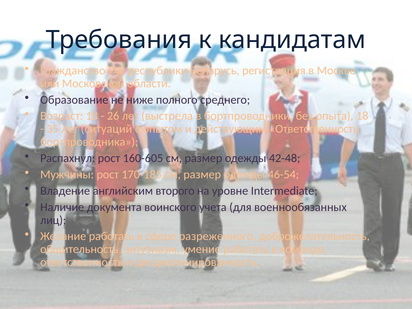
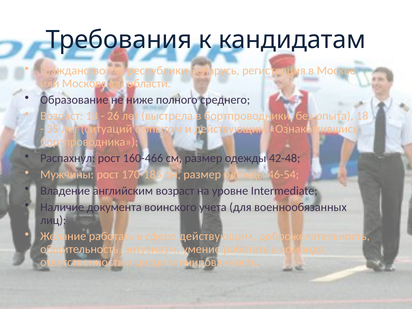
действующим Ответственность: Ответственность -> Ознакомившись
160-605: 160-605 -> 160-466
английским второго: второго -> возраст
сфере разреженного: разреженного -> действующим
